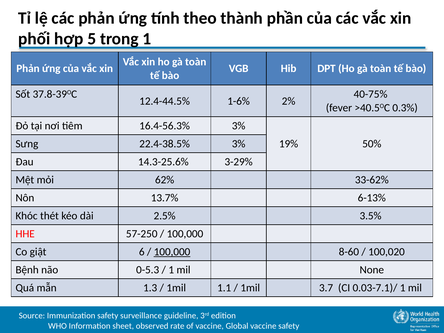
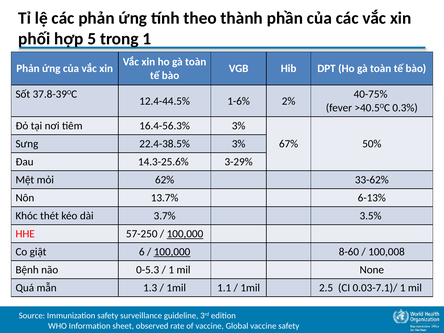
19%: 19% -> 67%
2.5%: 2.5% -> 3.7%
100,000 at (185, 234) underline: none -> present
100,020: 100,020 -> 100,008
3.7: 3.7 -> 2.5
